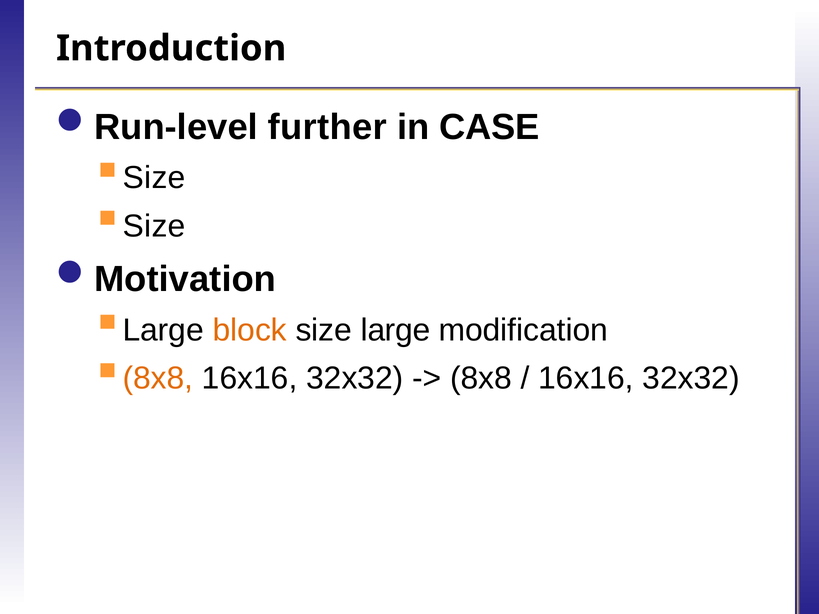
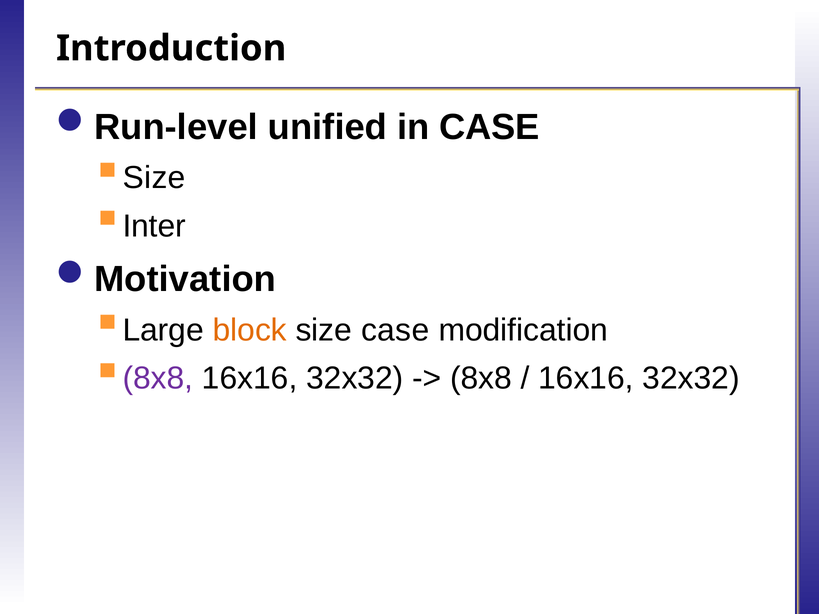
further: further -> unified
Size at (154, 226): Size -> Inter
size large: large -> case
8x8 at (158, 379) colour: orange -> purple
